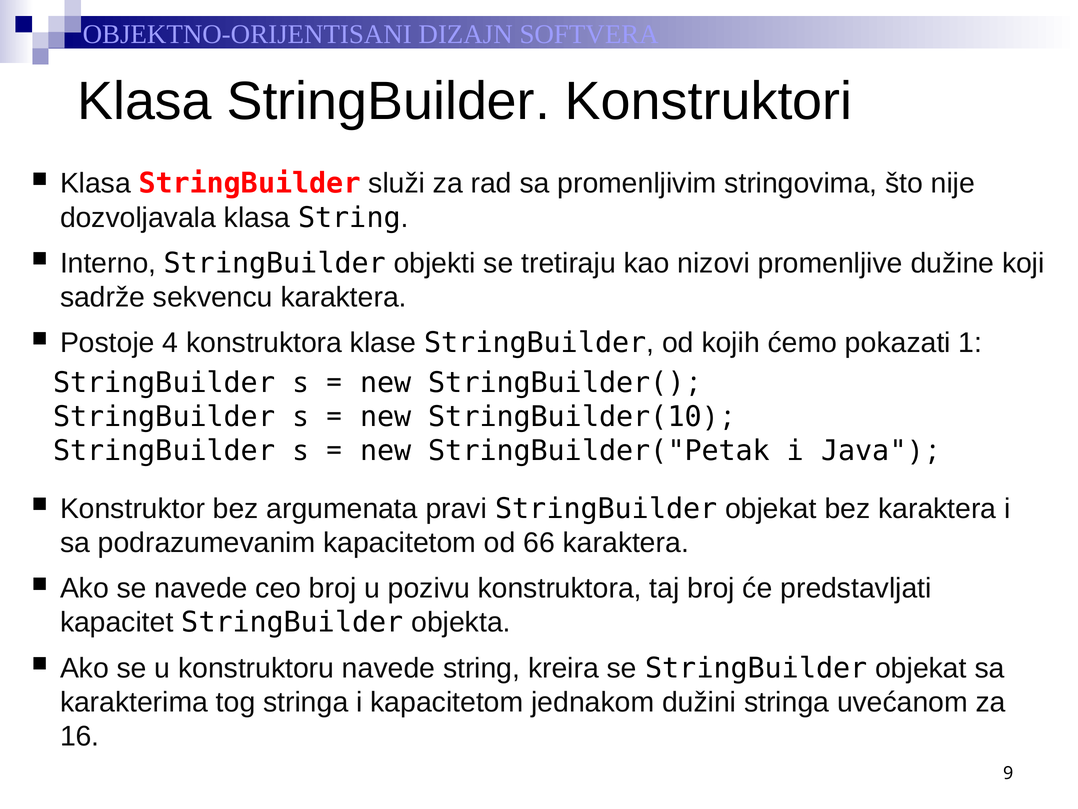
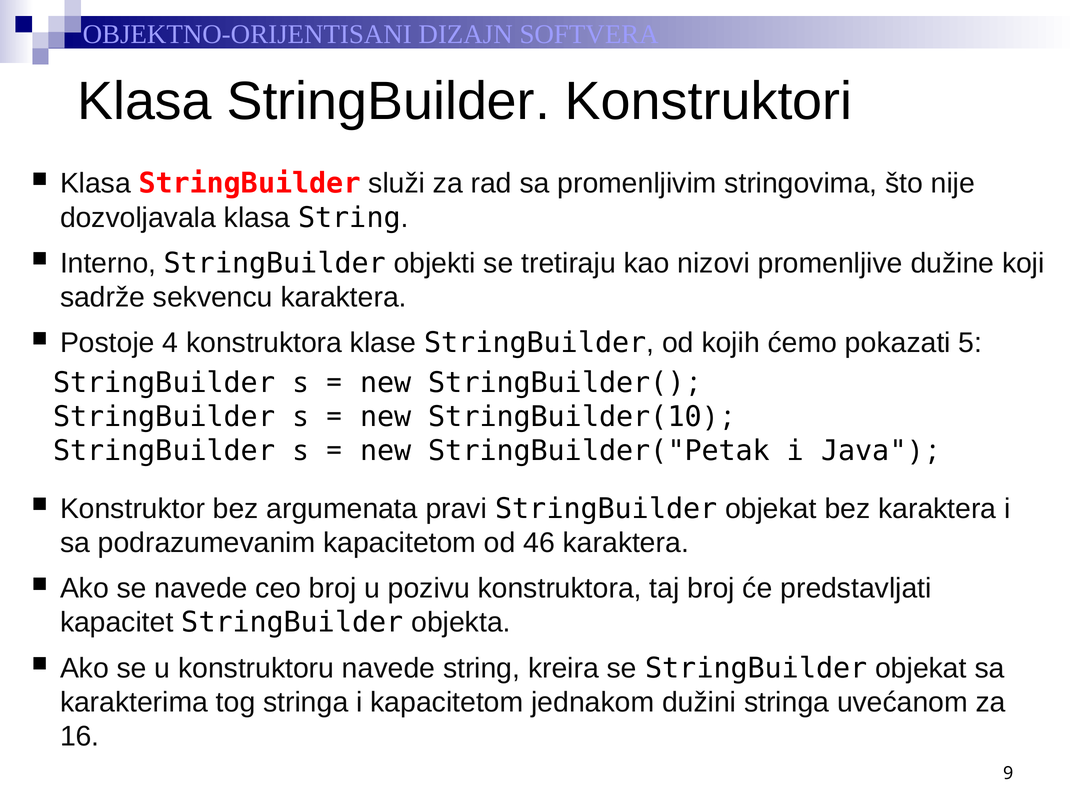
1: 1 -> 5
66: 66 -> 46
